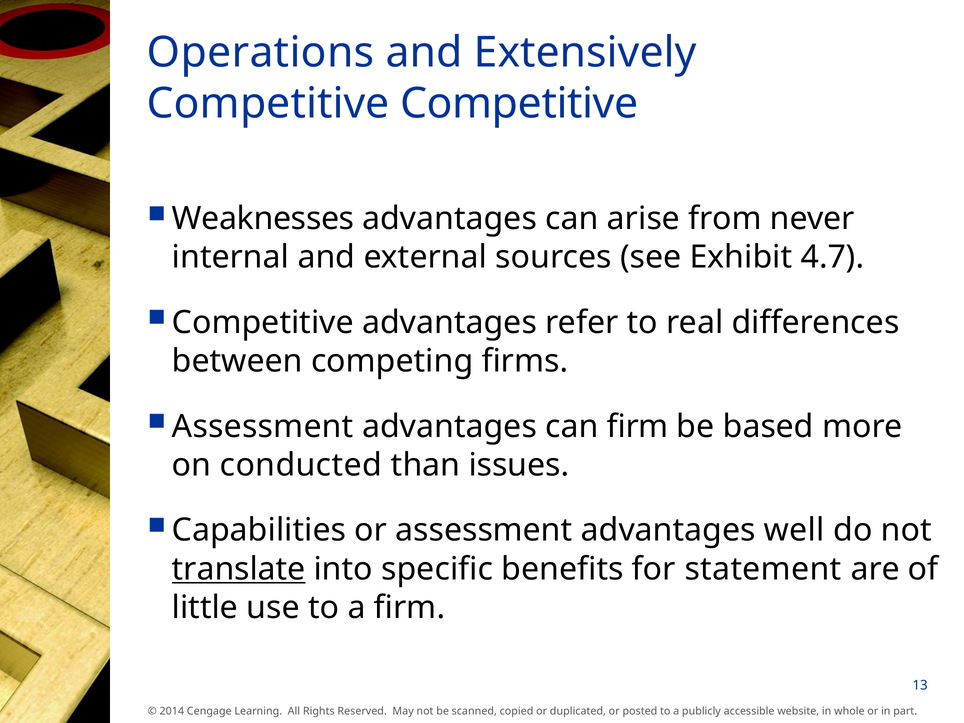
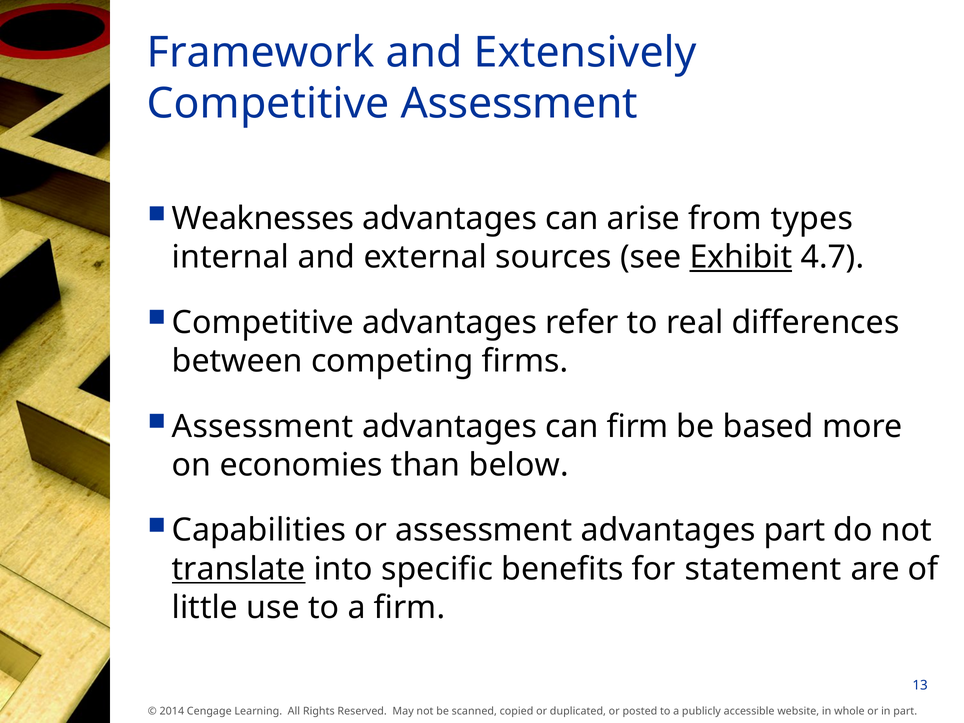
Operations: Operations -> Framework
Competitive Competitive: Competitive -> Assessment
never: never -> types
Exhibit underline: none -> present
conducted: conducted -> economies
issues: issues -> below
advantages well: well -> part
